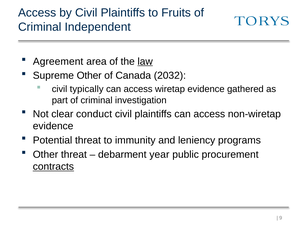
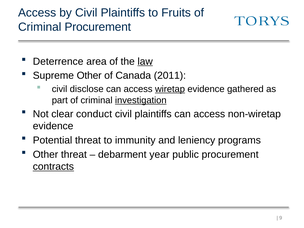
Criminal Independent: Independent -> Procurement
Agreement: Agreement -> Deterrence
2032: 2032 -> 2011
typically: typically -> disclose
wiretap underline: none -> present
investigation underline: none -> present
